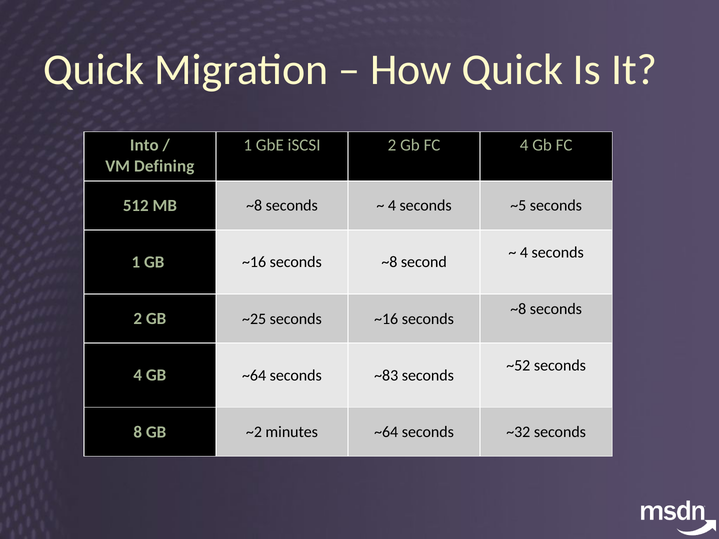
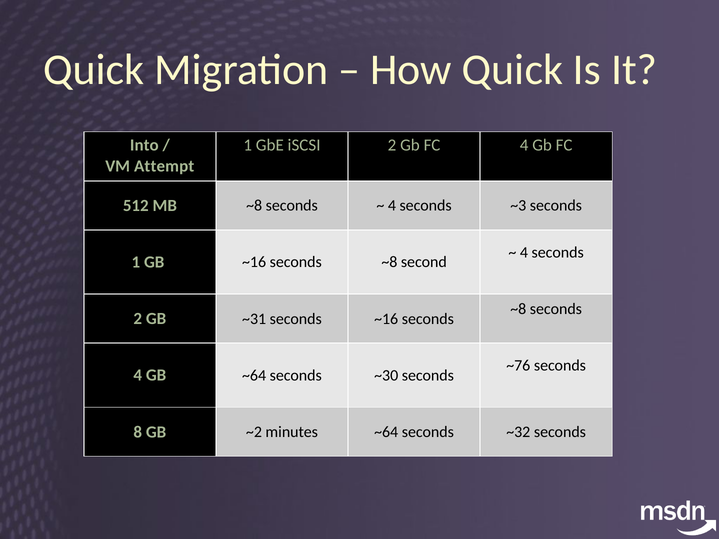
Defining: Defining -> Attempt
~5: ~5 -> ~3
~25: ~25 -> ~31
~52: ~52 -> ~76
~83: ~83 -> ~30
